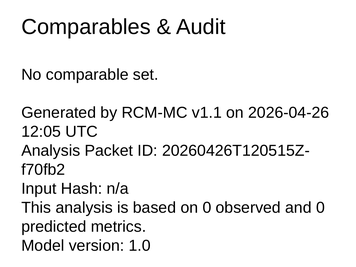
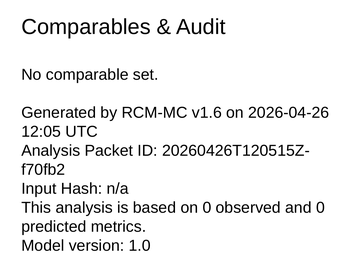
v1.1: v1.1 -> v1.6
